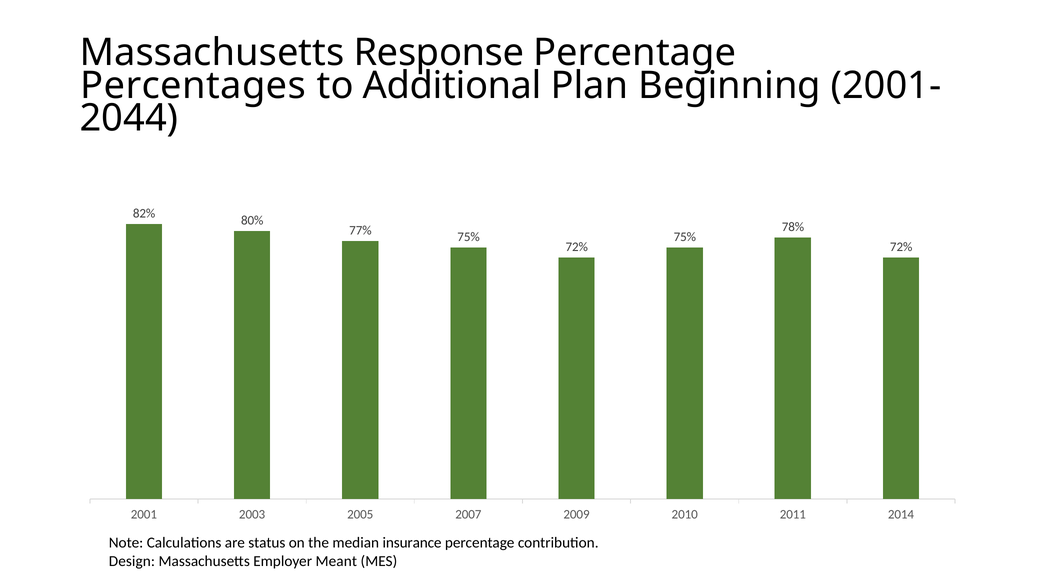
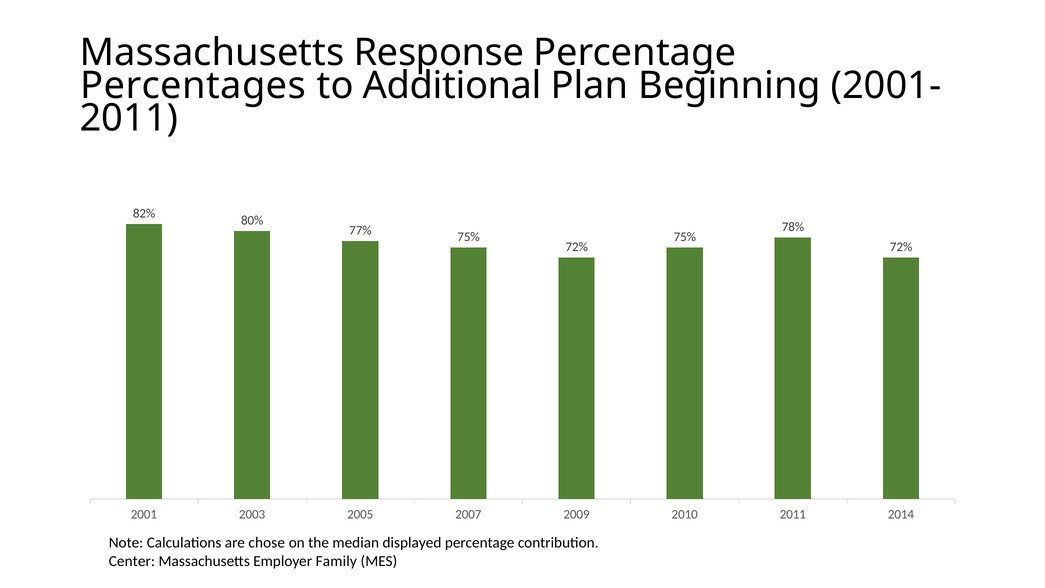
2044 at (129, 118): 2044 -> 2011
status: status -> chose
insurance: insurance -> displayed
Design: Design -> Center
Meant: Meant -> Family
